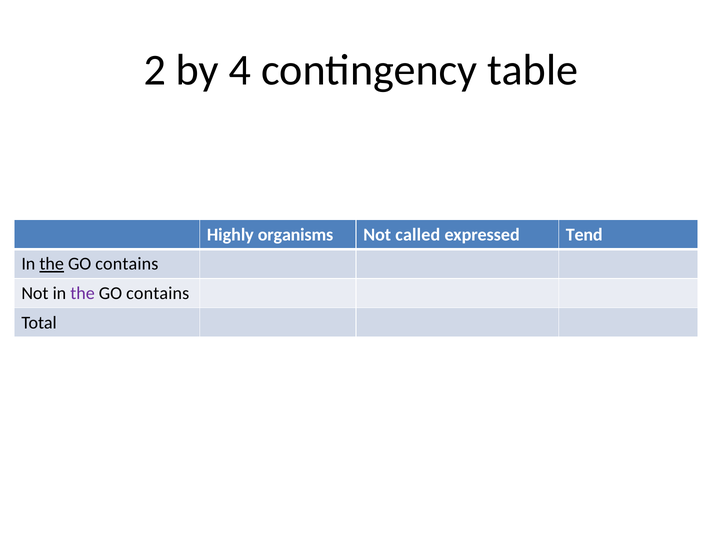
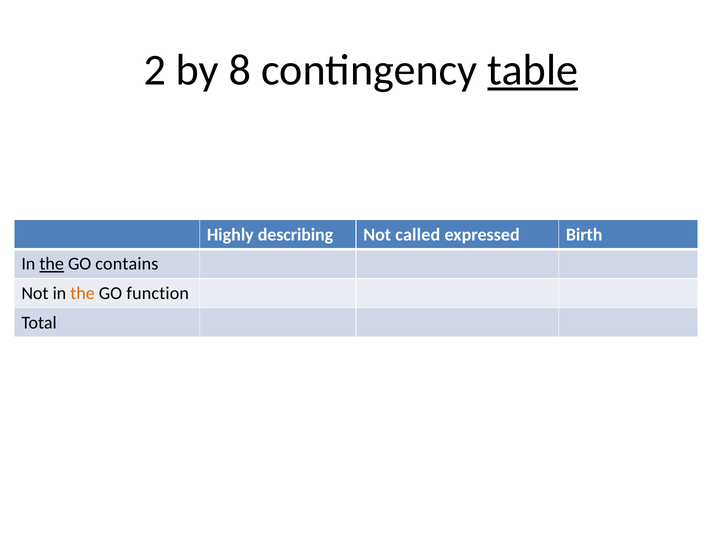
4: 4 -> 8
table underline: none -> present
organisms: organisms -> describing
Tend: Tend -> Birth
the at (83, 293) colour: purple -> orange
contains at (158, 293): contains -> function
